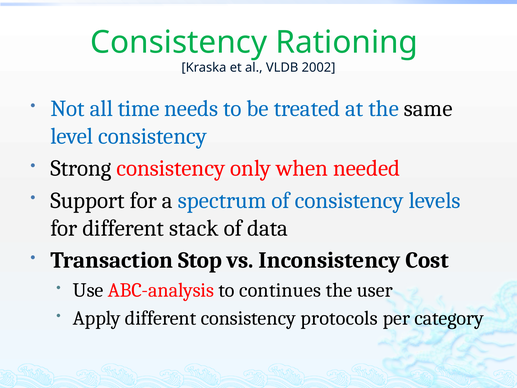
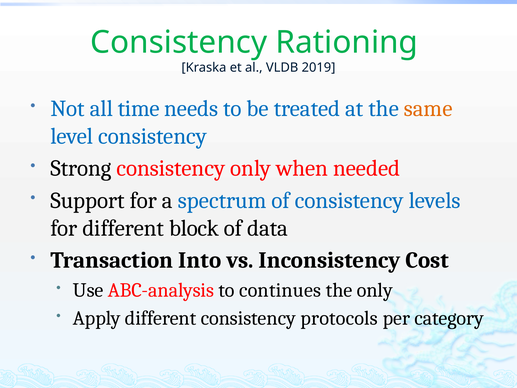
2002: 2002 -> 2019
same colour: black -> orange
stack: stack -> block
Stop: Stop -> Into
the user: user -> only
